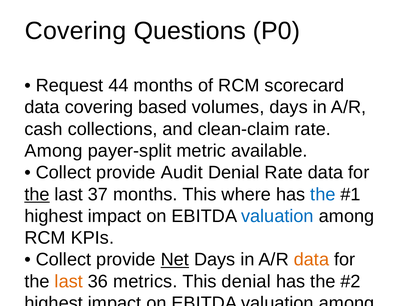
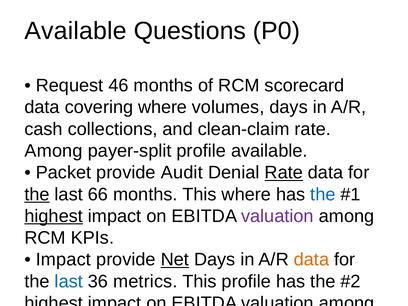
Covering at (76, 31): Covering -> Available
44: 44 -> 46
covering based: based -> where
payer-split metric: metric -> profile
Collect at (63, 173): Collect -> Packet
Rate at (284, 173) underline: none -> present
37: 37 -> 66
highest at (54, 216) underline: none -> present
valuation at (277, 216) colour: blue -> purple
Collect at (63, 260): Collect -> Impact
last at (69, 281) colour: orange -> blue
This denial: denial -> profile
